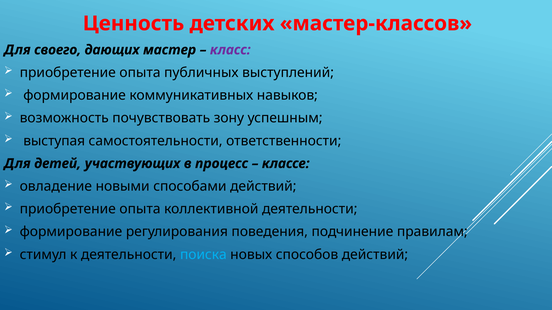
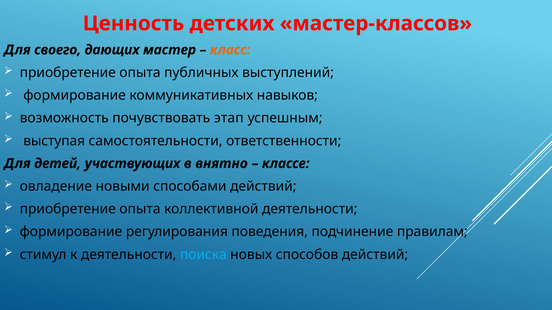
класс colour: purple -> orange
зону: зону -> этап
процесс: процесс -> внятно
